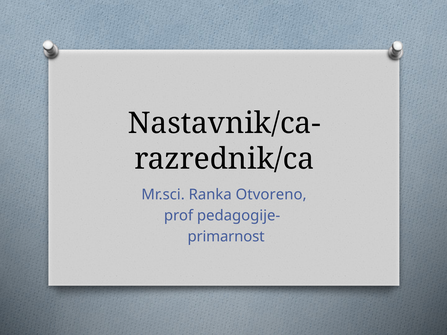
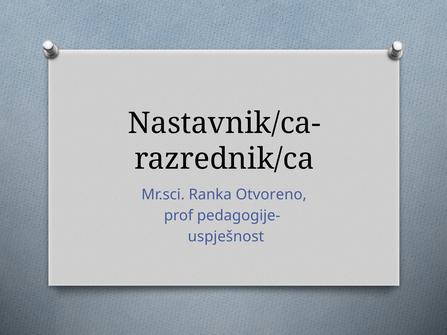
primarnost: primarnost -> uspješnost
